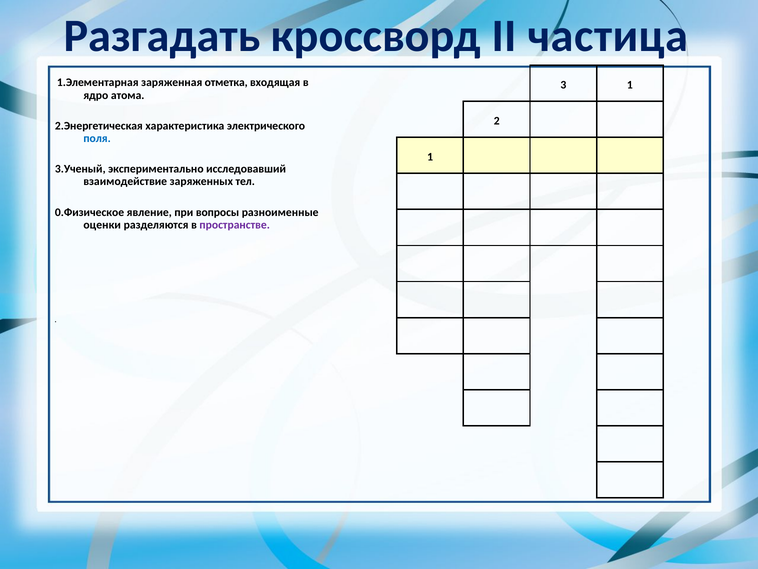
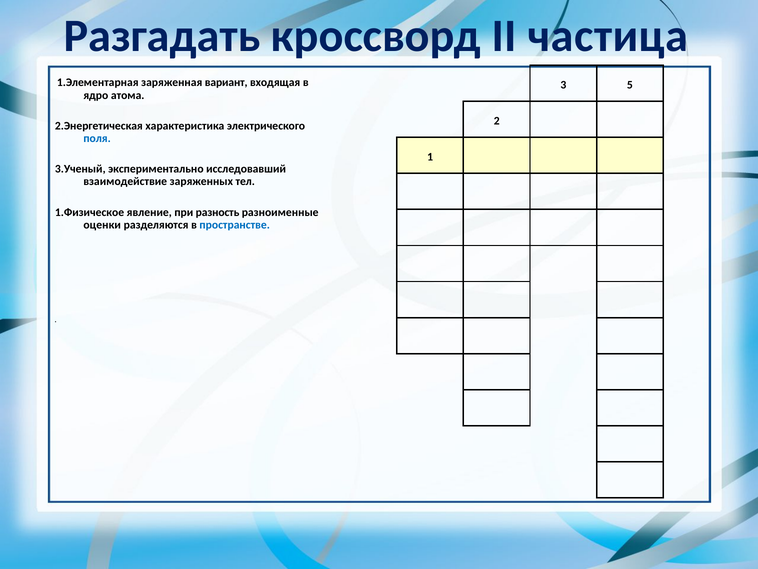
отметка: отметка -> вариант
3 1: 1 -> 5
0.Физическое: 0.Физическое -> 1.Физическое
вопросы: вопросы -> разность
пространстве colour: purple -> blue
